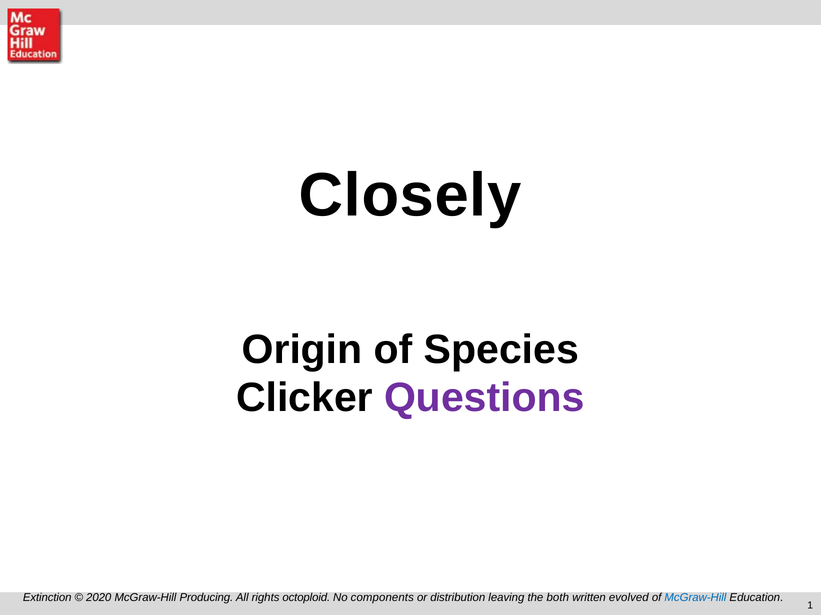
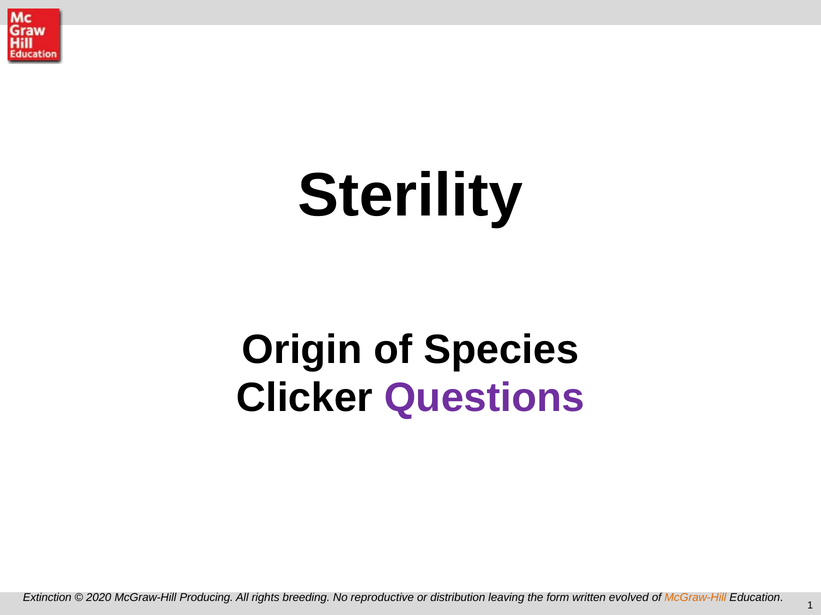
Closely: Closely -> Sterility
octoploid: octoploid -> breeding
components: components -> reproductive
both: both -> form
McGraw-Hill at (695, 598) colour: blue -> orange
